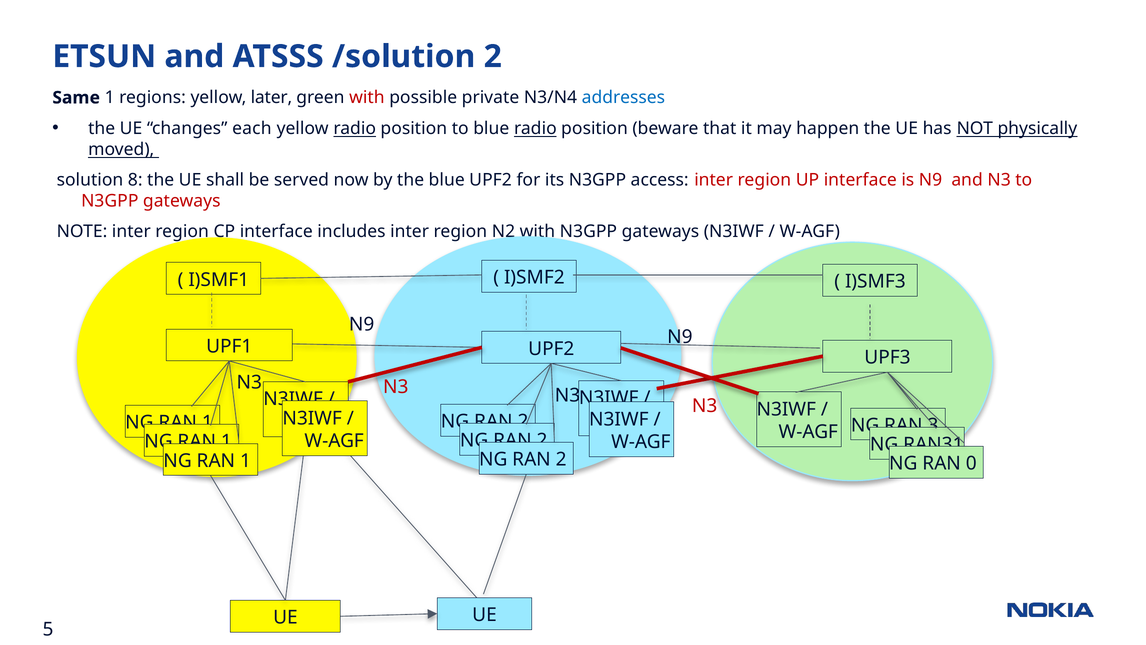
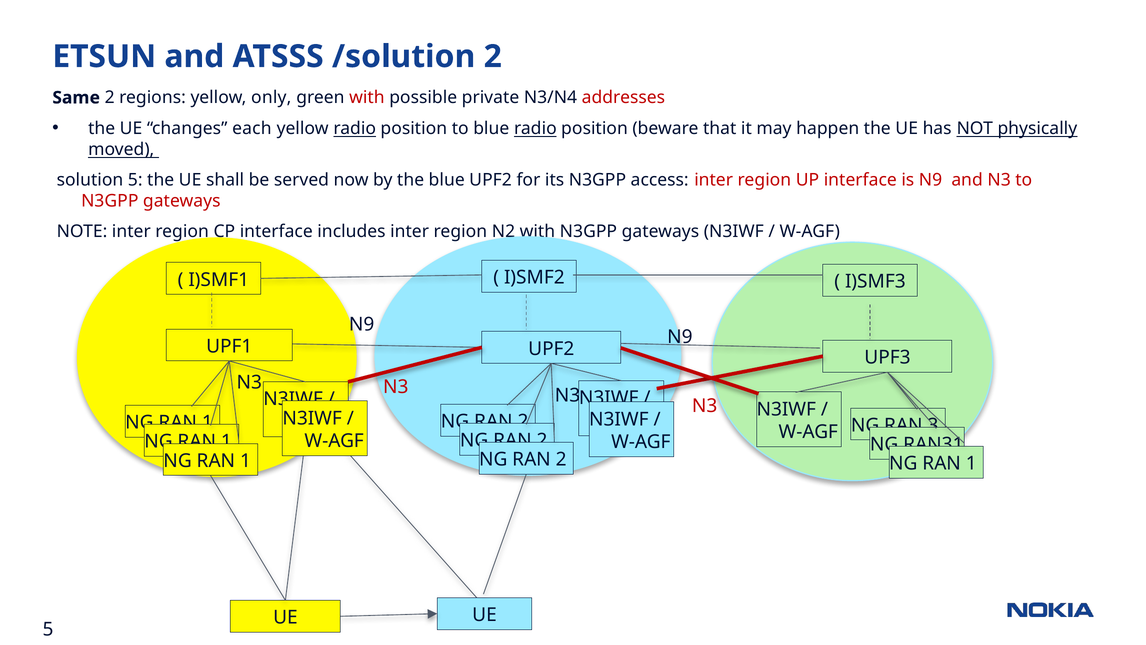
Same 1: 1 -> 2
later: later -> only
addresses colour: blue -> red
solution 8: 8 -> 5
0 at (971, 463): 0 -> 1
